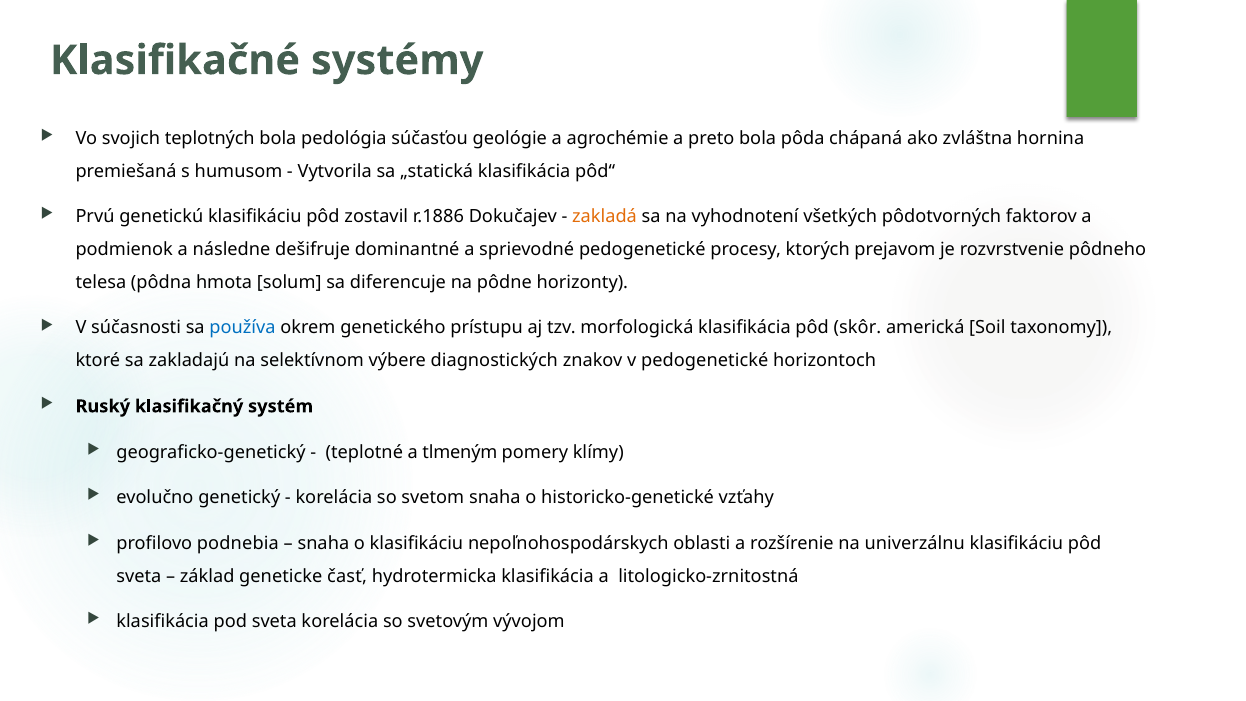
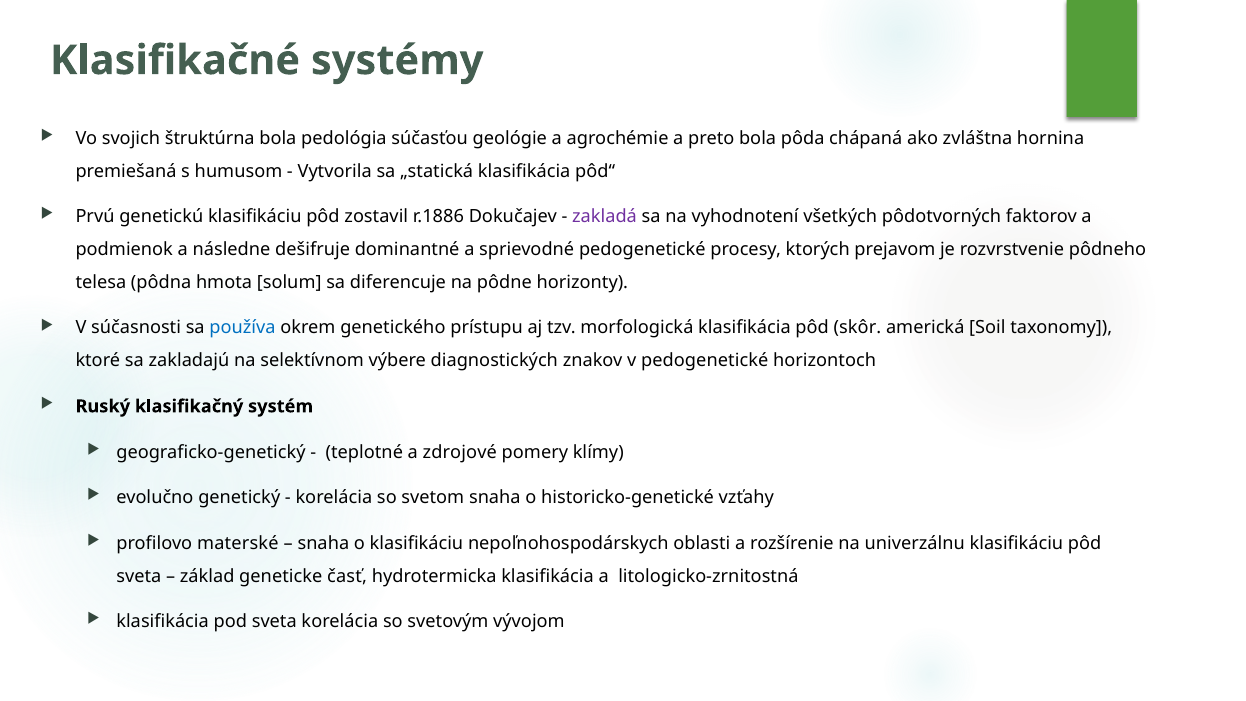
teplotných: teplotných -> štruktúrna
zakladá colour: orange -> purple
tlmeným: tlmeným -> zdrojové
podnebia: podnebia -> materské
